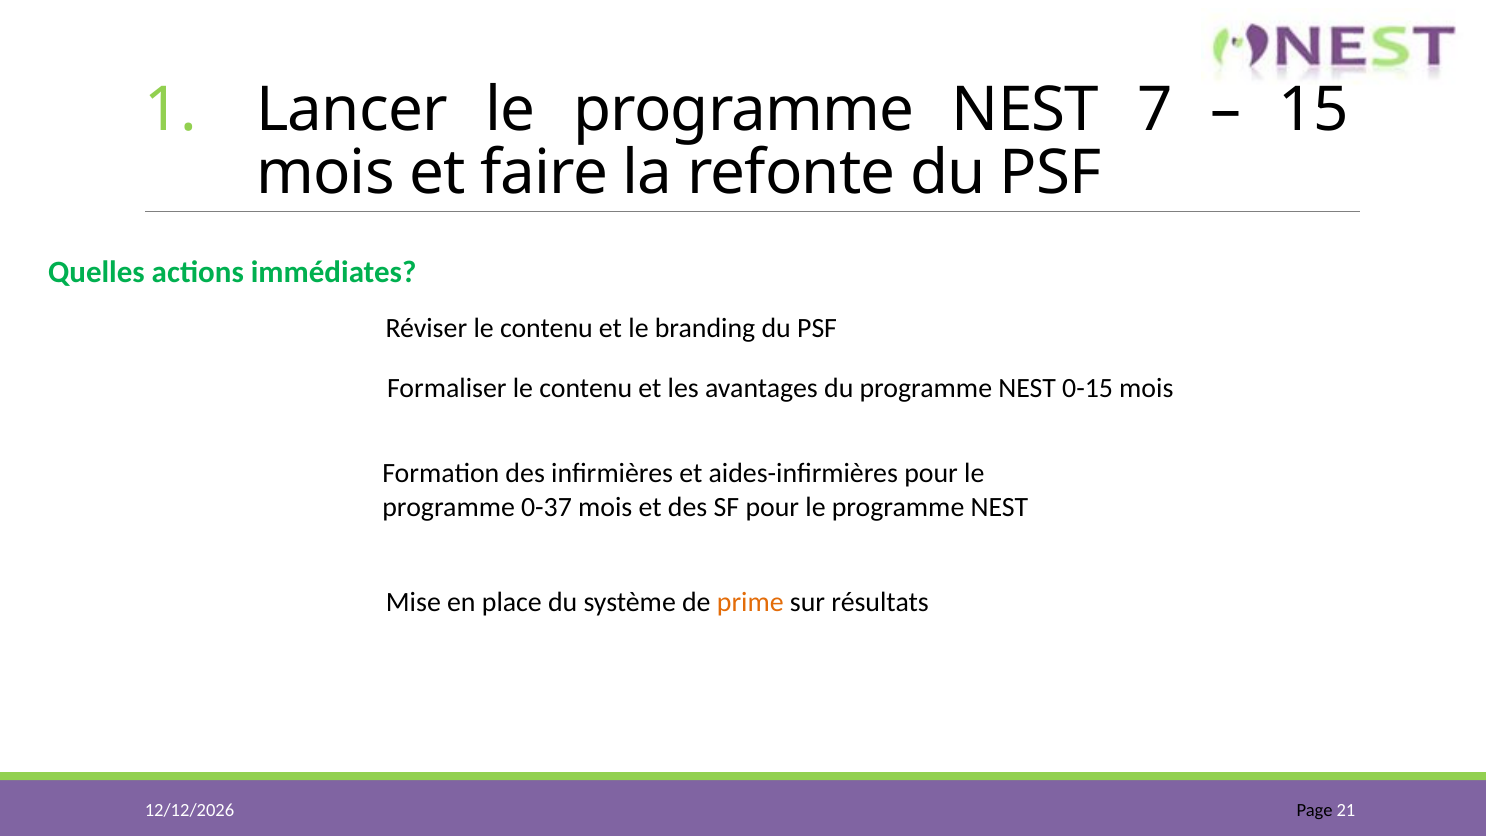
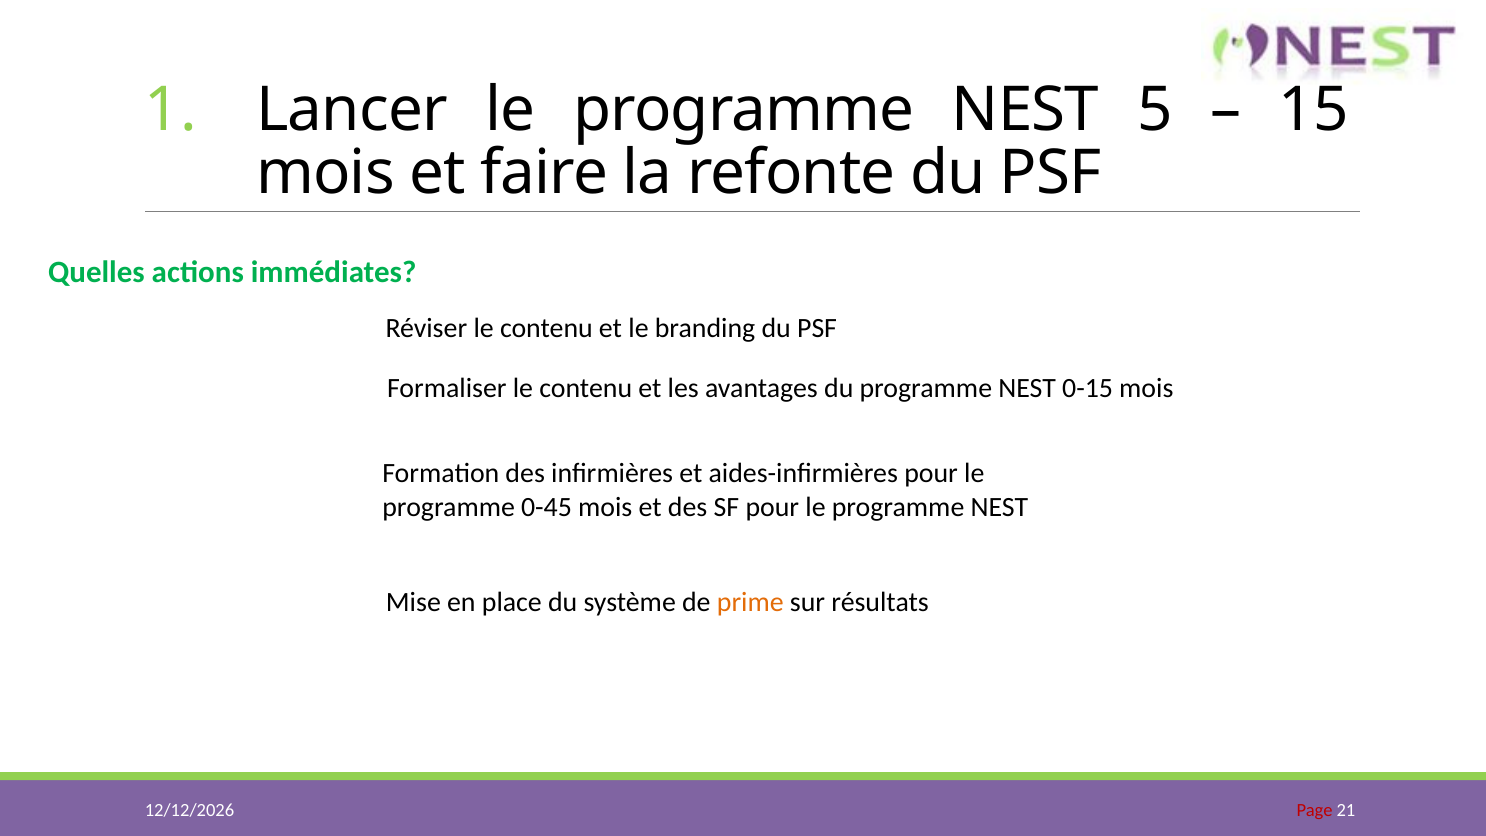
7: 7 -> 5
0-37: 0-37 -> 0-45
Page colour: black -> red
